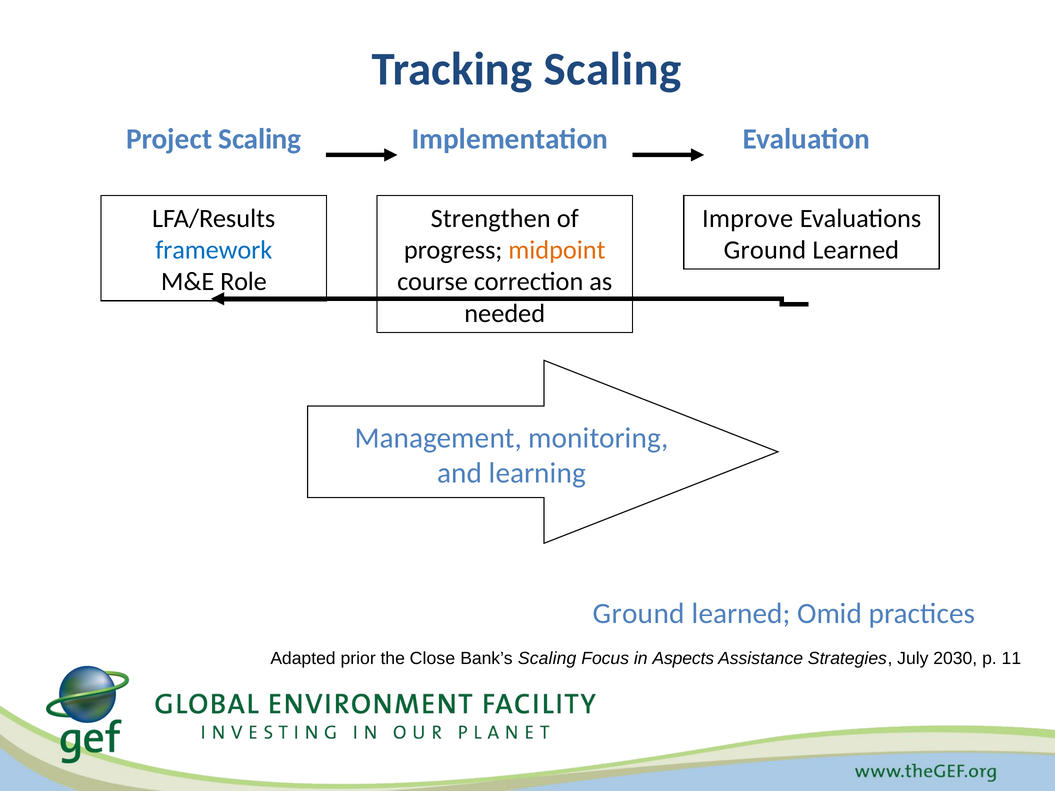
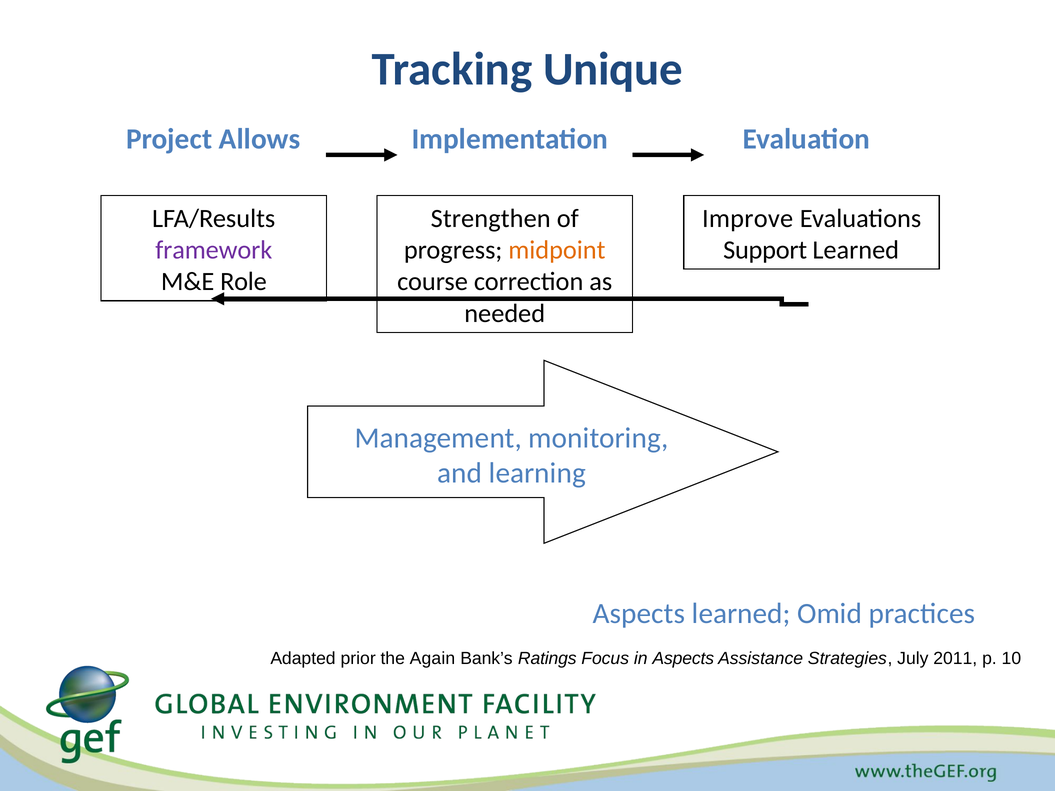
Tracking Scaling: Scaling -> Unique
Project Scaling: Scaling -> Allows
framework colour: blue -> purple
Ground at (765, 250): Ground -> Support
Ground at (639, 614): Ground -> Aspects
Close: Close -> Again
Bank’s Scaling: Scaling -> Ratings
2030: 2030 -> 2011
11: 11 -> 10
